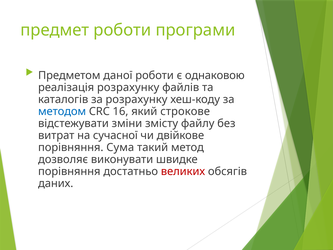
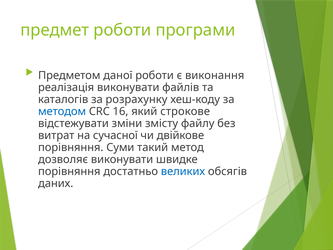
однаковою: однаковою -> виконання
реалізація розрахунку: розрахунку -> виконувати
Сума: Сума -> Суми
великих colour: red -> blue
